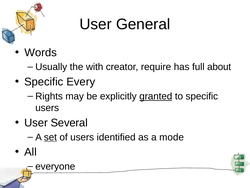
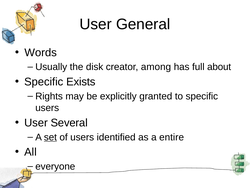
with: with -> disk
require: require -> among
Every: Every -> Exists
granted underline: present -> none
mode: mode -> entire
